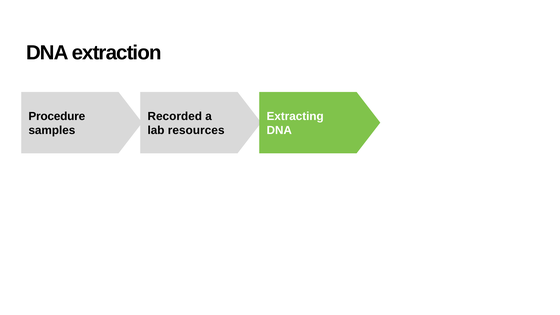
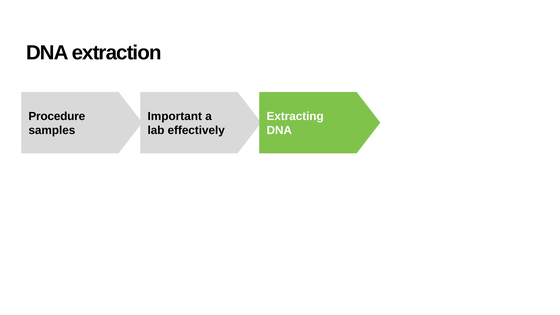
Recorded: Recorded -> Important
resources: resources -> effectively
